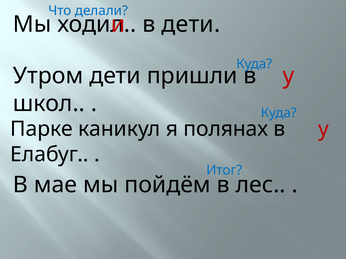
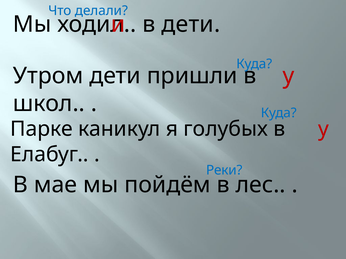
полянах: полянах -> голубых
Итог: Итог -> Реки
